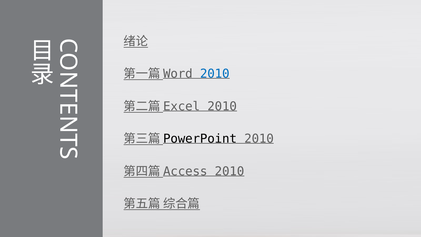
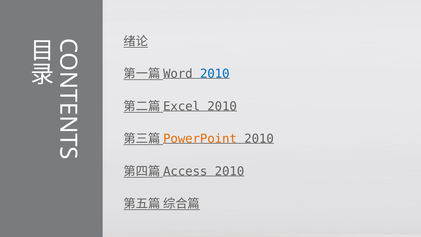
PowerPoint colour: black -> orange
